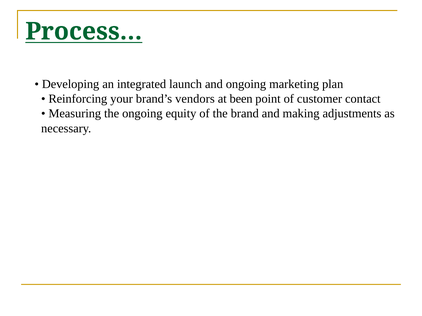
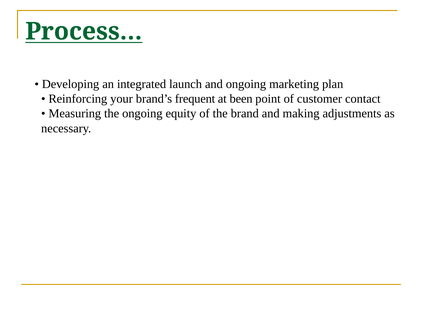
vendors: vendors -> frequent
